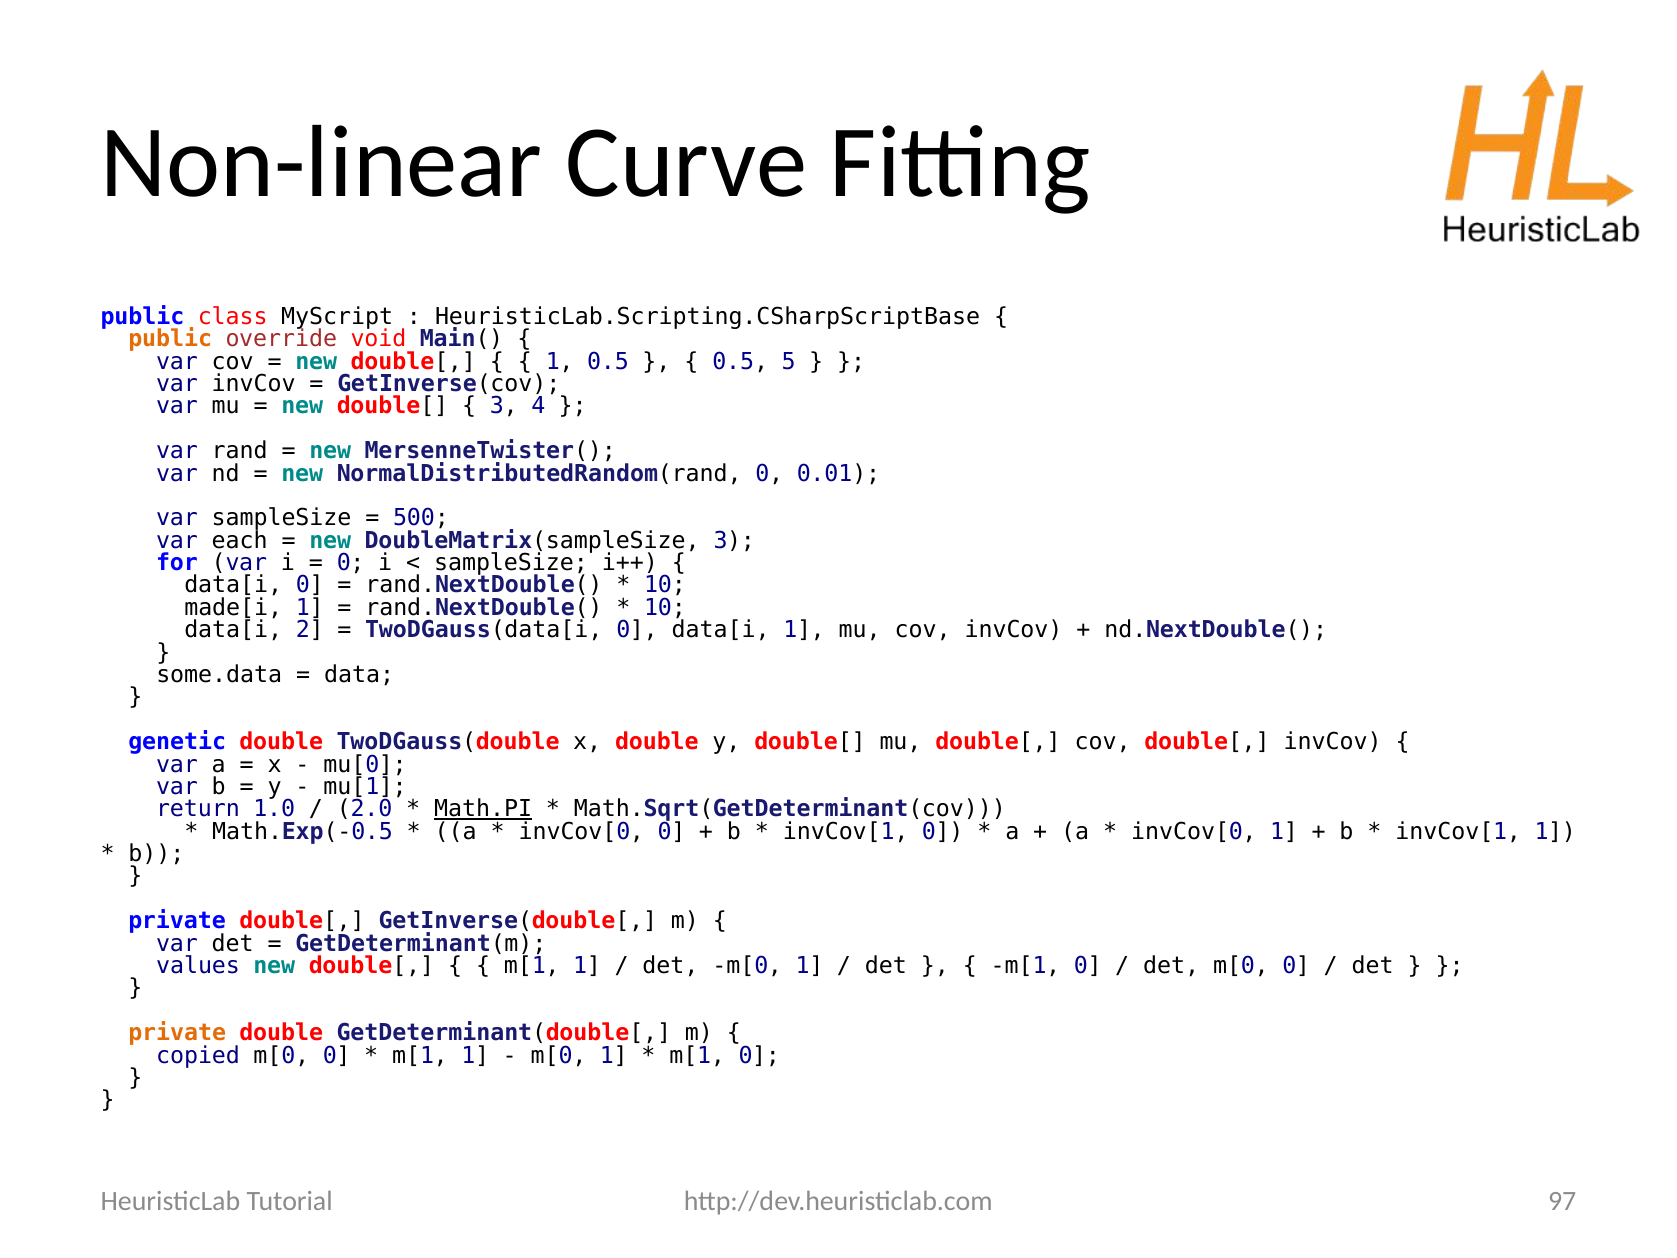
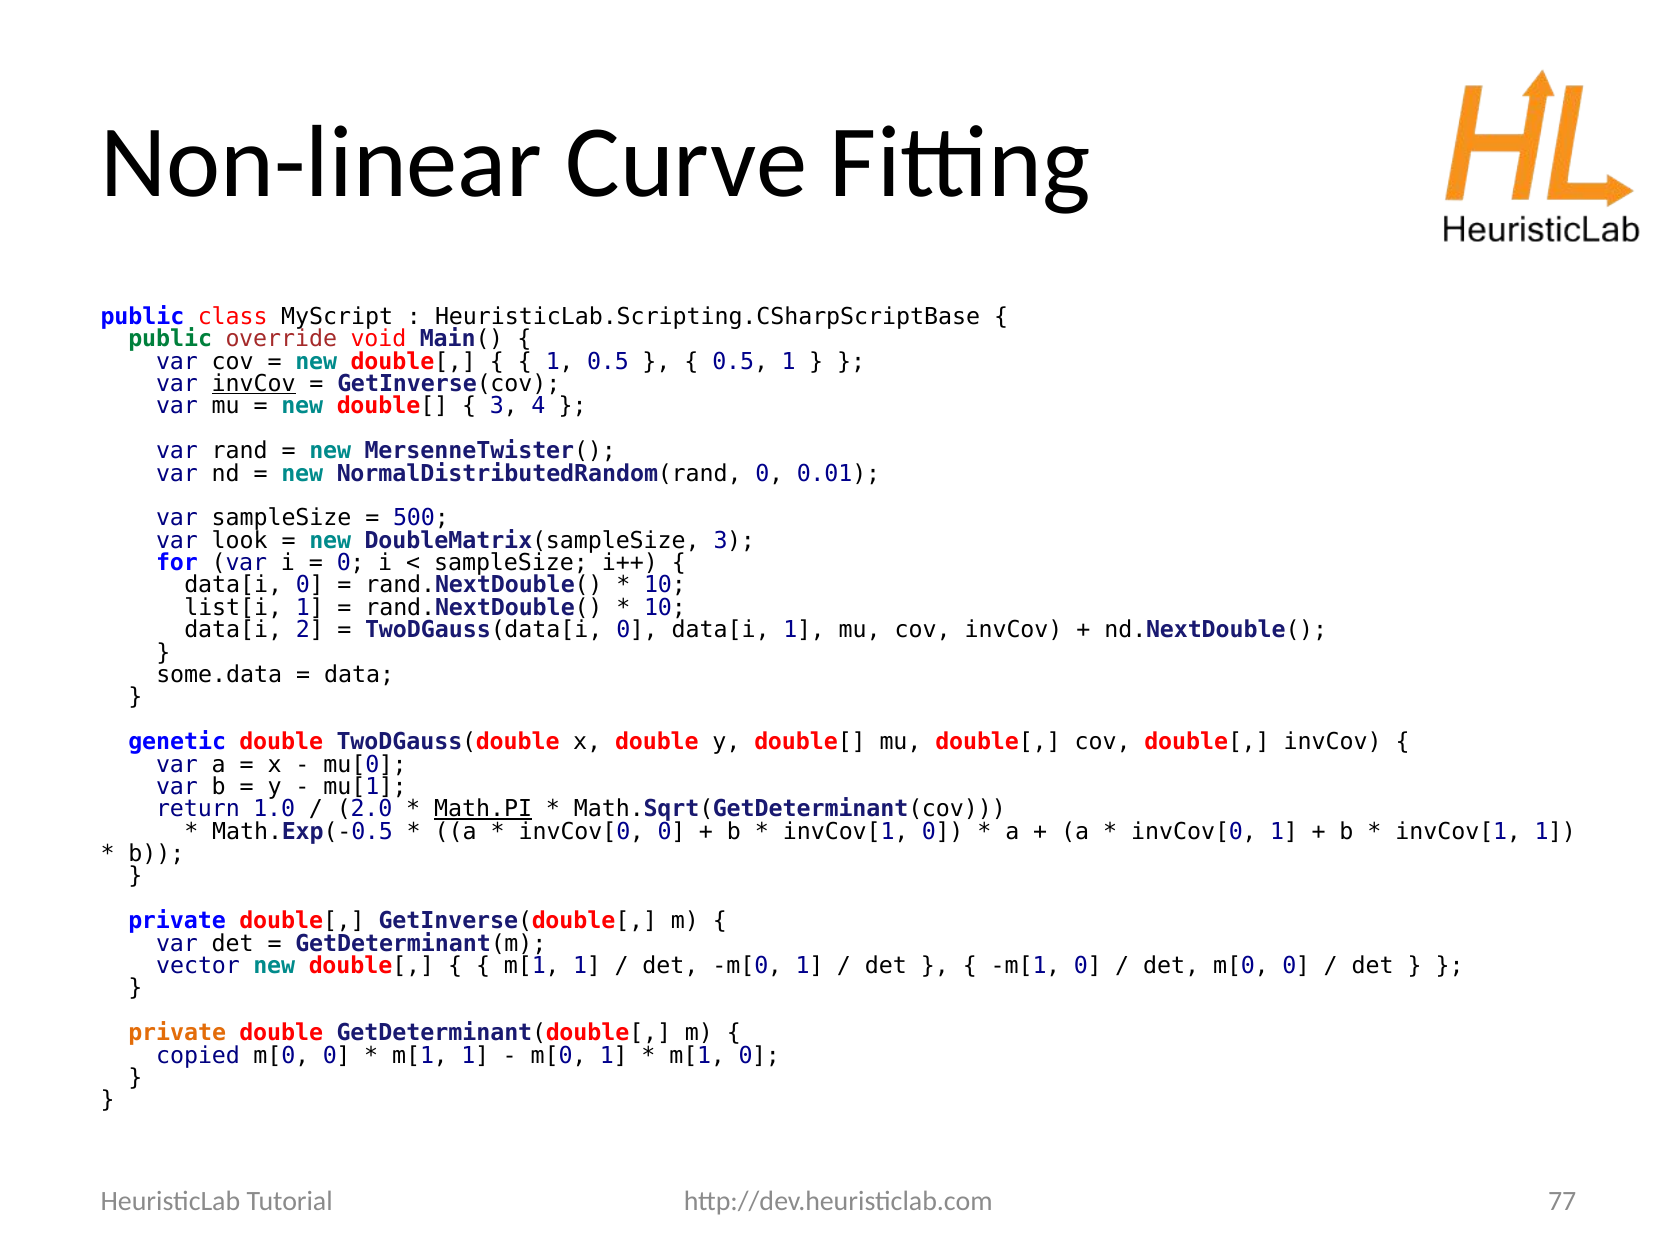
public at (170, 339) colour: orange -> green
0.5 5: 5 -> 1
invCov at (254, 384) underline: none -> present
each: each -> look
made[i: made[i -> list[i
values: values -> vector
97: 97 -> 77
